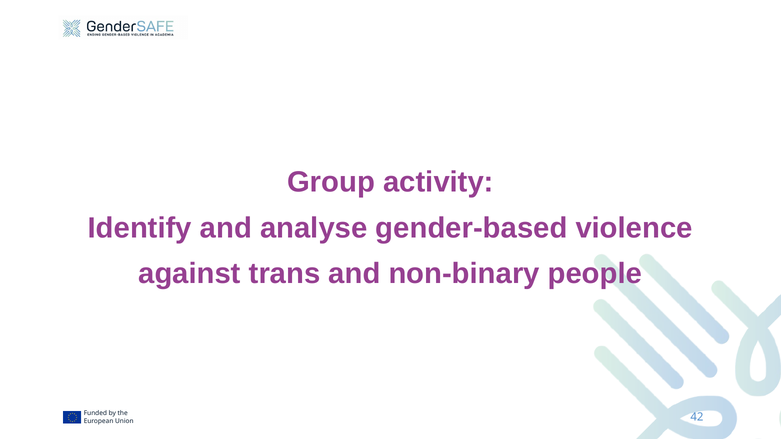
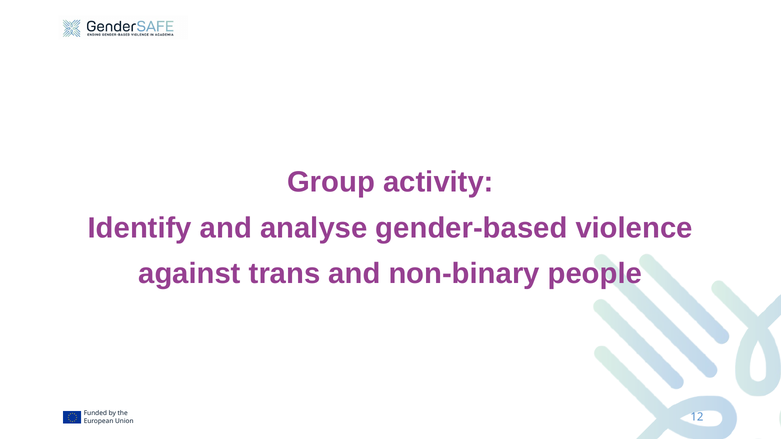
42: 42 -> 12
